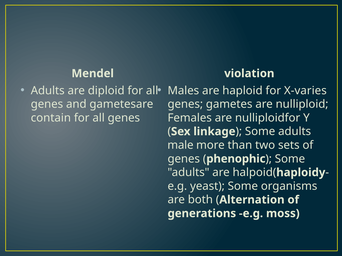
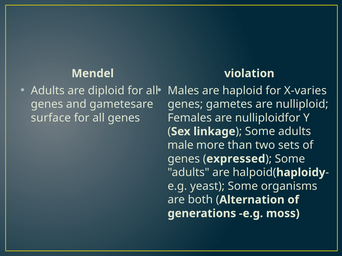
contain: contain -> surface
phenophic: phenophic -> expressed
